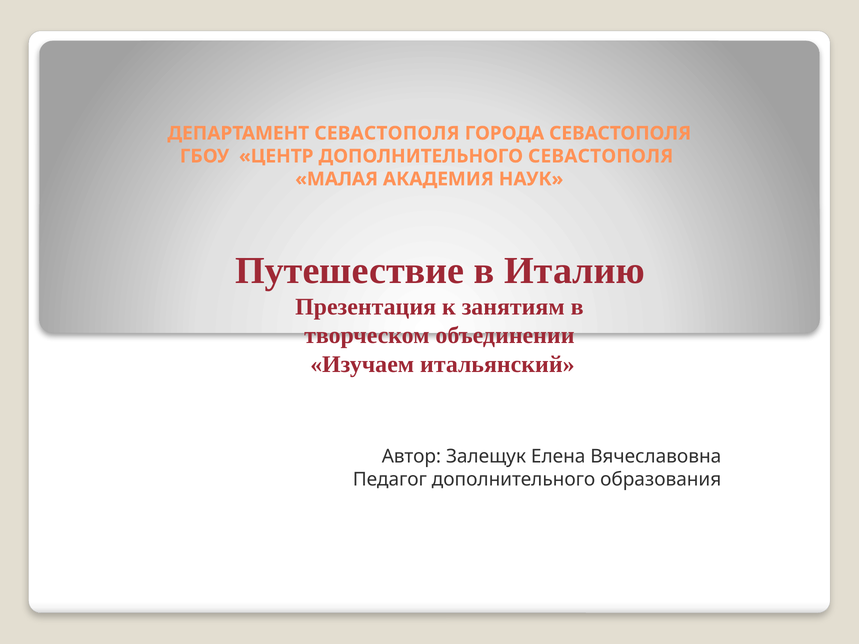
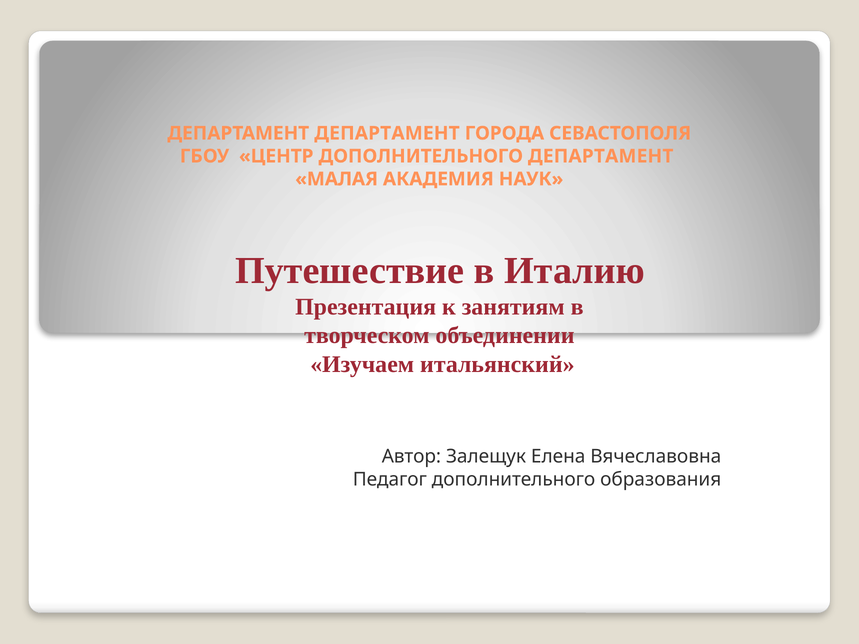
ДЕПАРТАМЕНТ СЕВАСТОПОЛЯ: СЕВАСТОПОЛЯ -> ДЕПАРТАМЕНТ
ДОПОЛНИТЕЛЬНОГО СЕВАСТОПОЛЯ: СЕВАСТОПОЛЯ -> ДЕПАРТАМЕНТ
